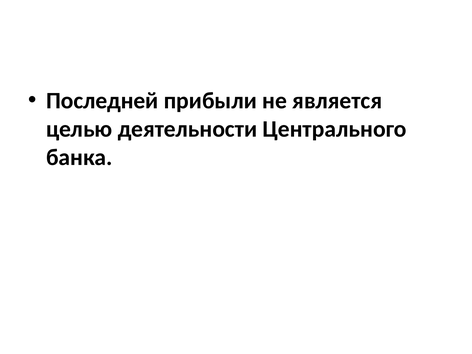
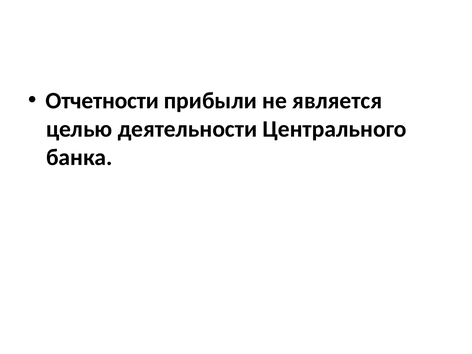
Последней: Последней -> Отчетности
